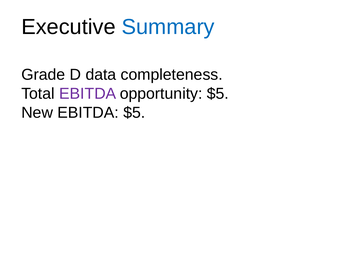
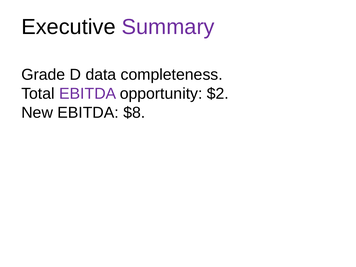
Summary colour: blue -> purple
opportunity $5: $5 -> $2
EBITDA $5: $5 -> $8
